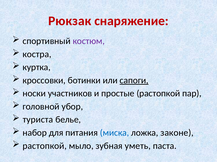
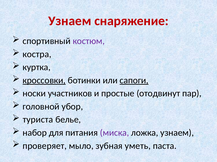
Рюкзак at (70, 21): Рюкзак -> Узнаем
кроссовки underline: none -> present
простые растопкой: растопкой -> отодвинут
миска colour: blue -> purple
ложка законе: законе -> узнаем
растопкой at (45, 146): растопкой -> проверяет
